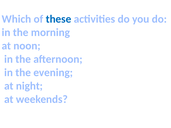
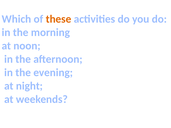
these colour: blue -> orange
